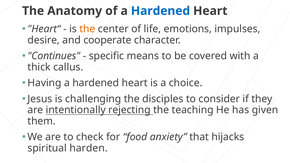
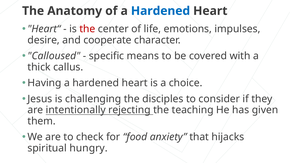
the at (87, 29) colour: orange -> red
Continues: Continues -> Calloused
harden: harden -> hungry
